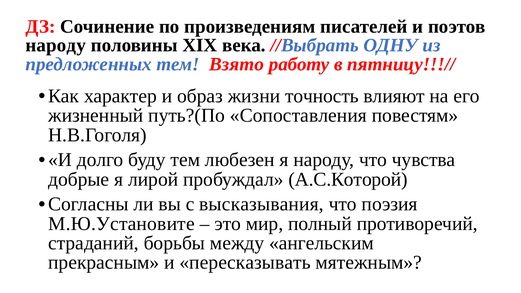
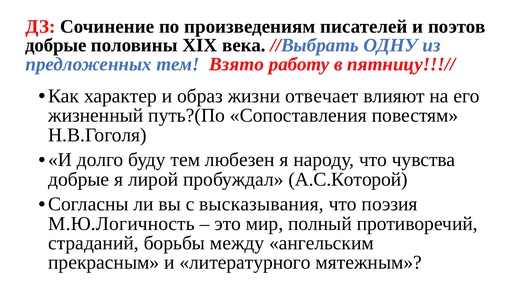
народу at (56, 45): народу -> добрые
точность: точность -> отвечает
М.Ю.Установите: М.Ю.Установите -> М.Ю.Логичность
пересказывать: пересказывать -> литературного
